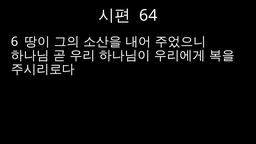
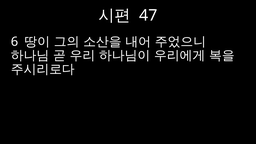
64: 64 -> 47
